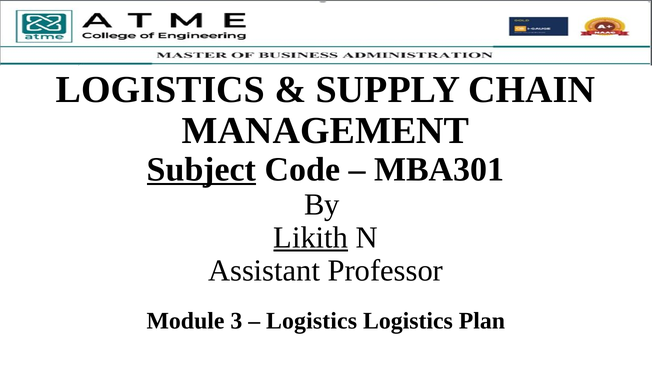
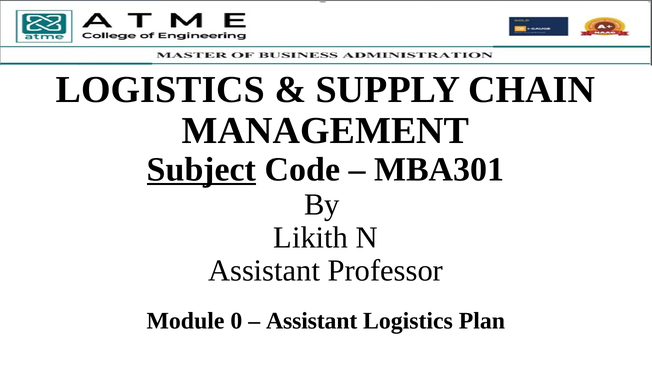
Likith underline: present -> none
3: 3 -> 0
Logistics at (312, 321): Logistics -> Assistant
